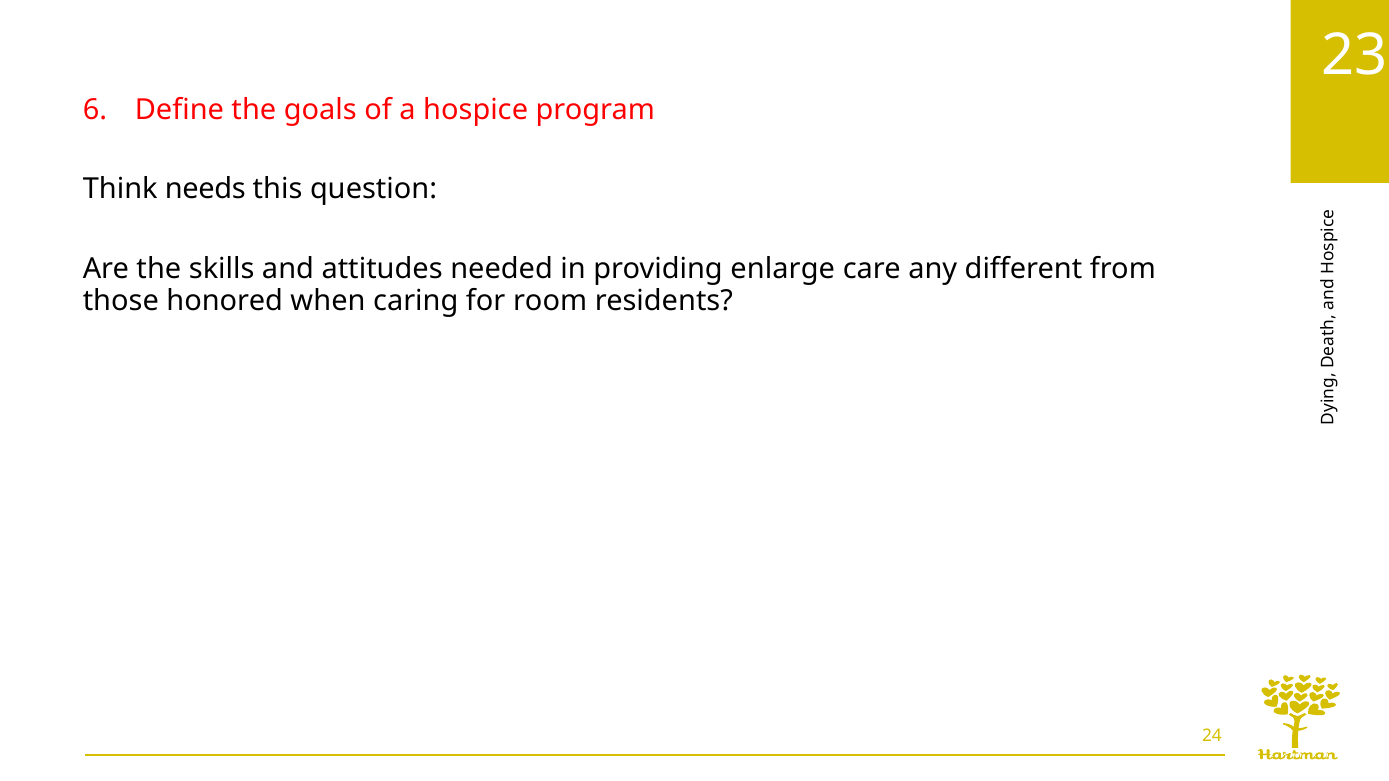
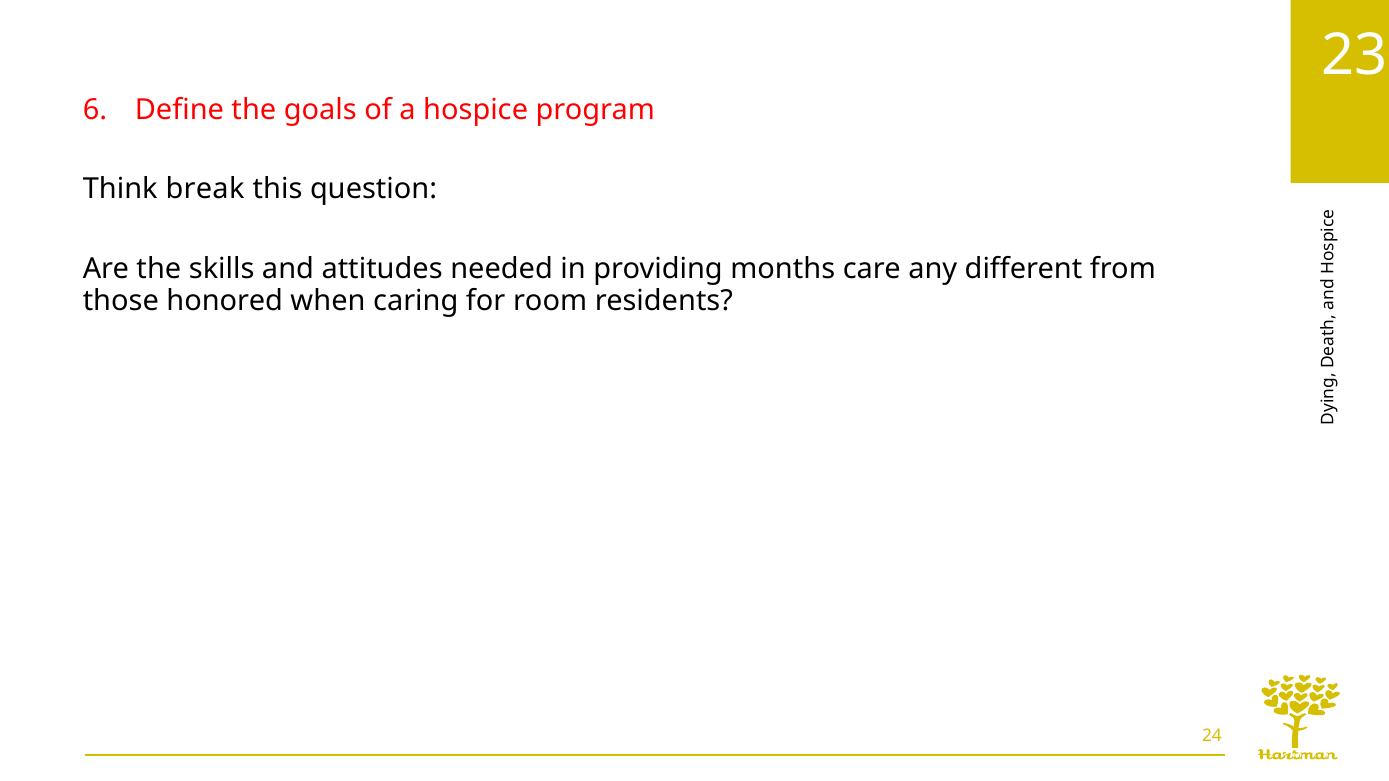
needs: needs -> break
enlarge: enlarge -> months
